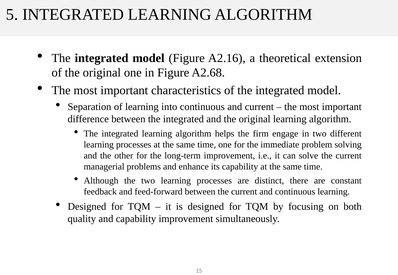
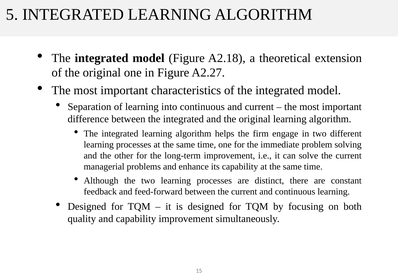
A2.16: A2.16 -> A2.18
A2.68: A2.68 -> A2.27
